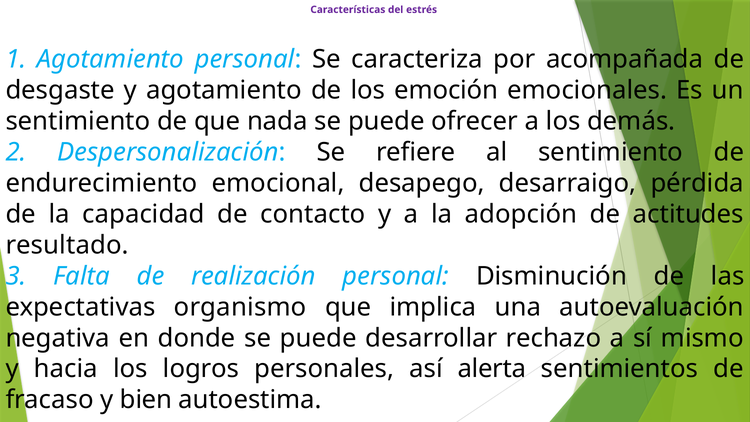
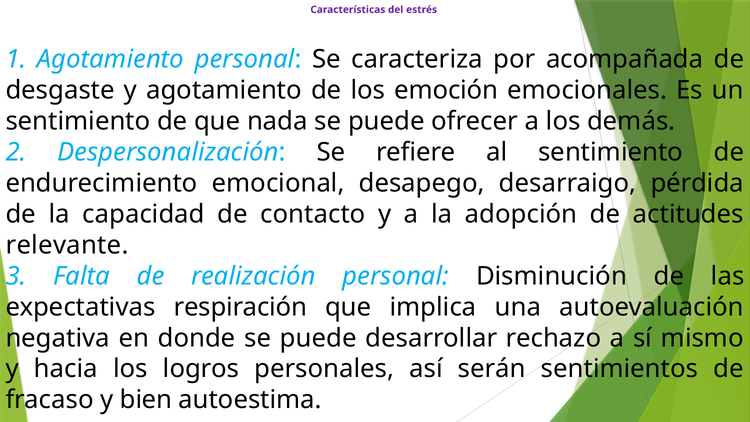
resultado: resultado -> relevante
organismo: organismo -> respiración
alerta: alerta -> serán
